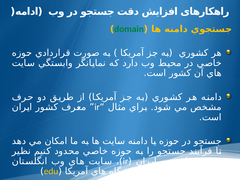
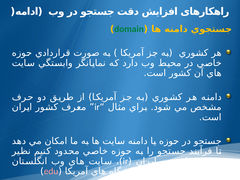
edu colour: yellow -> pink
